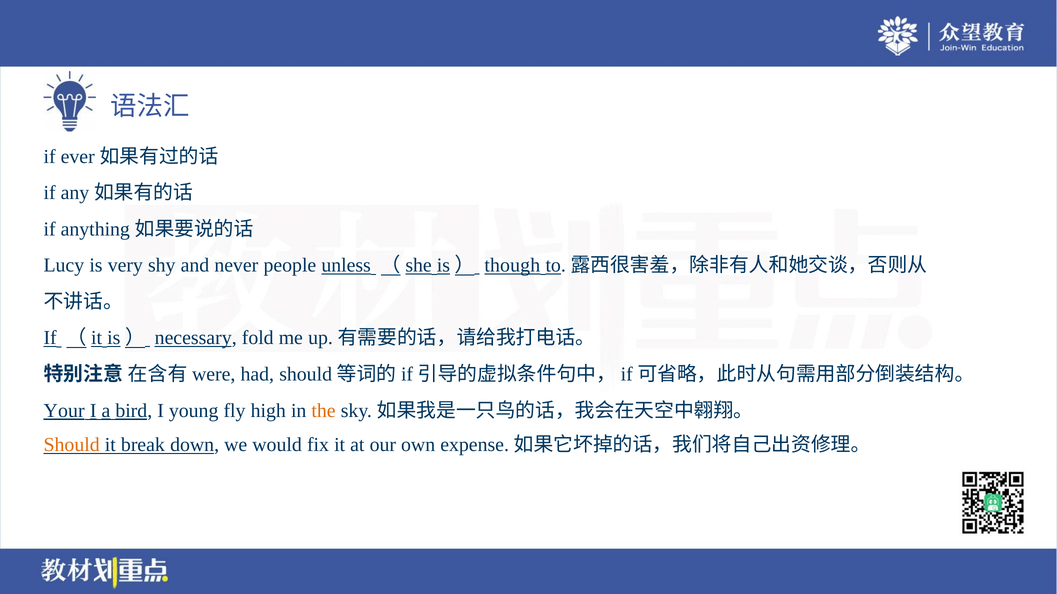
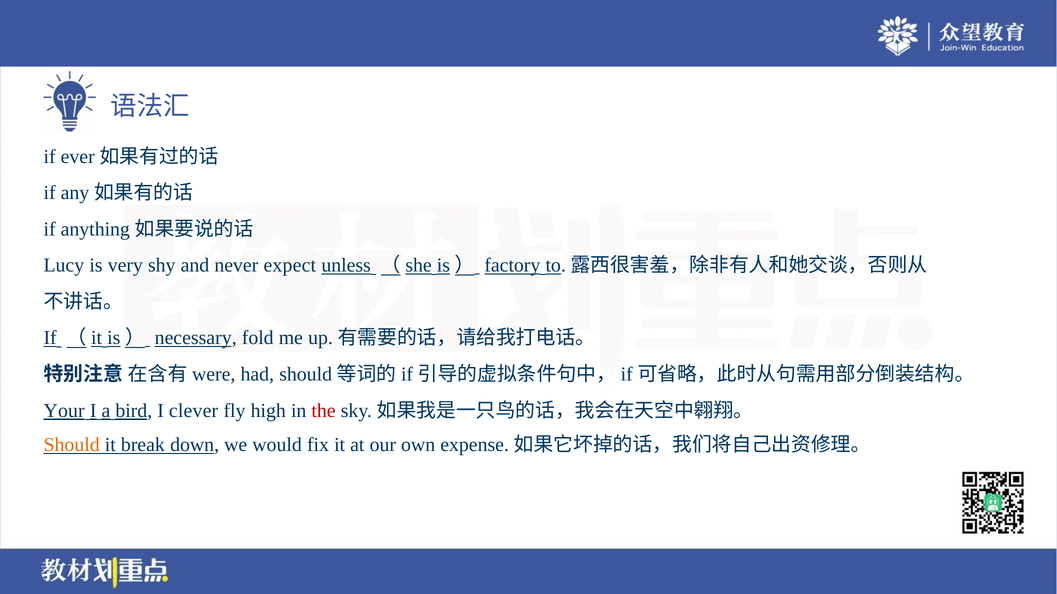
people: people -> expect
though: though -> factory
young: young -> clever
the colour: orange -> red
